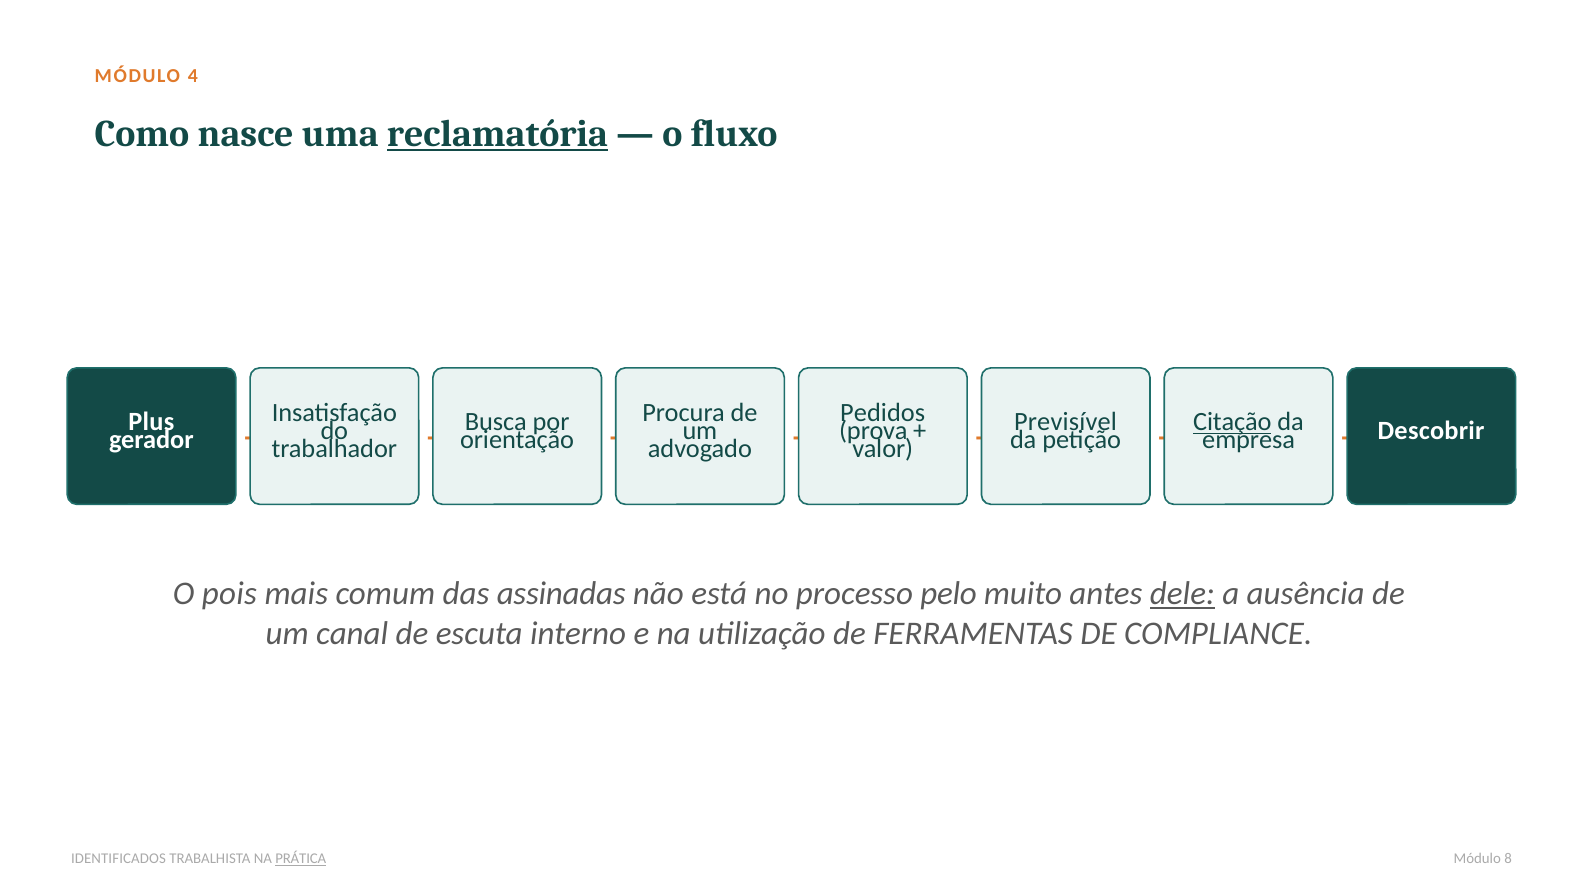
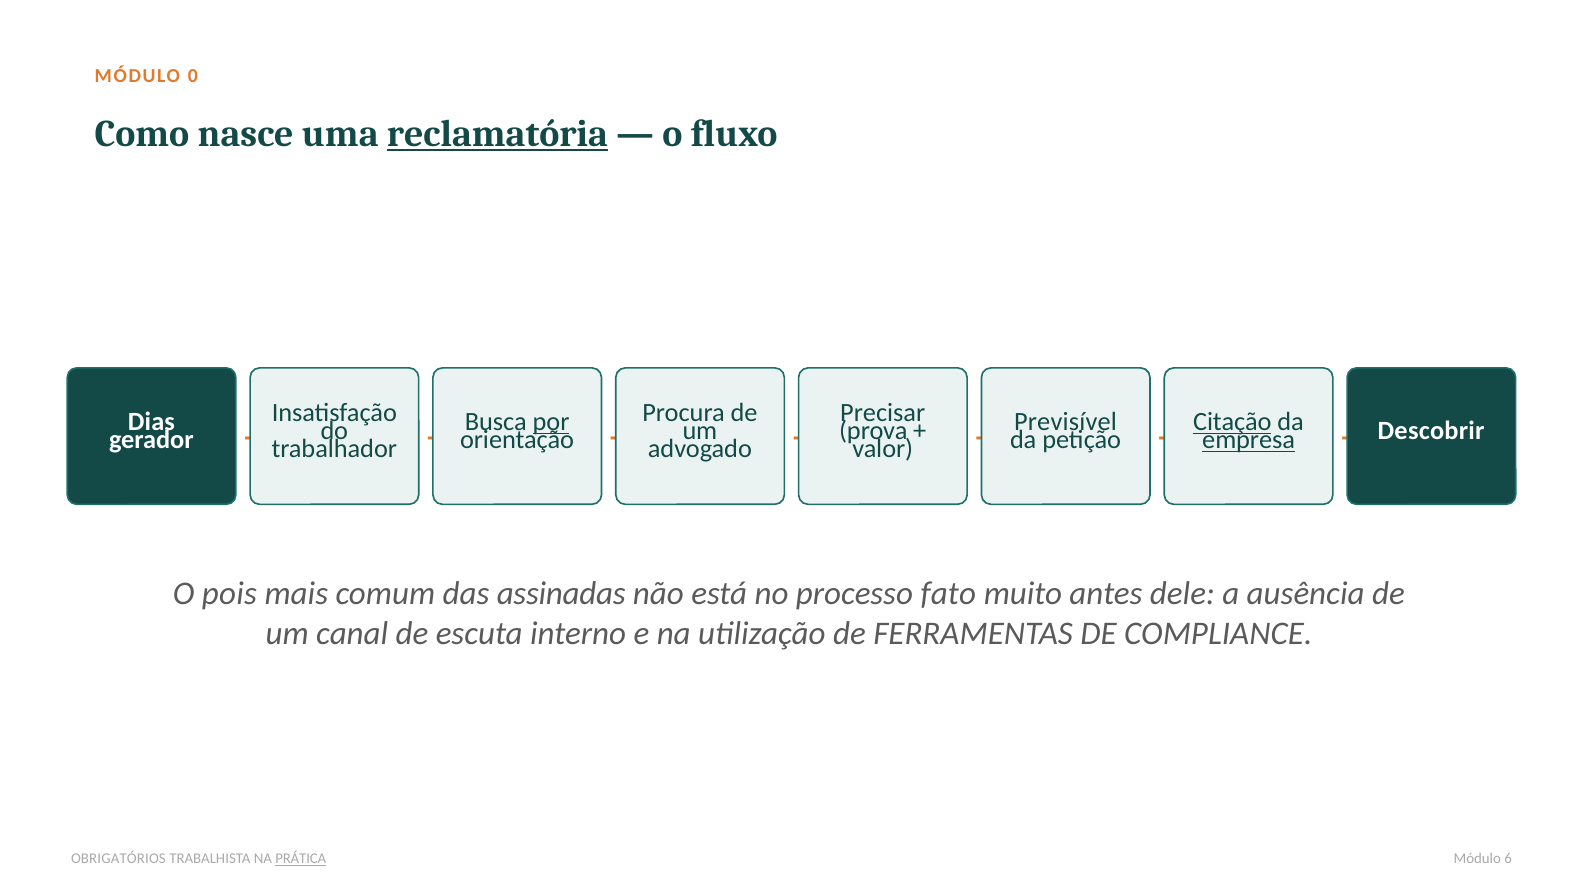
4: 4 -> 0
Pedidos: Pedidos -> Precisar
Plus: Plus -> Dias
por underline: none -> present
empresa underline: none -> present
pelo: pelo -> fato
dele underline: present -> none
IDENTIFICADOS: IDENTIFICADOS -> OBRIGATÓRIOS
8: 8 -> 6
